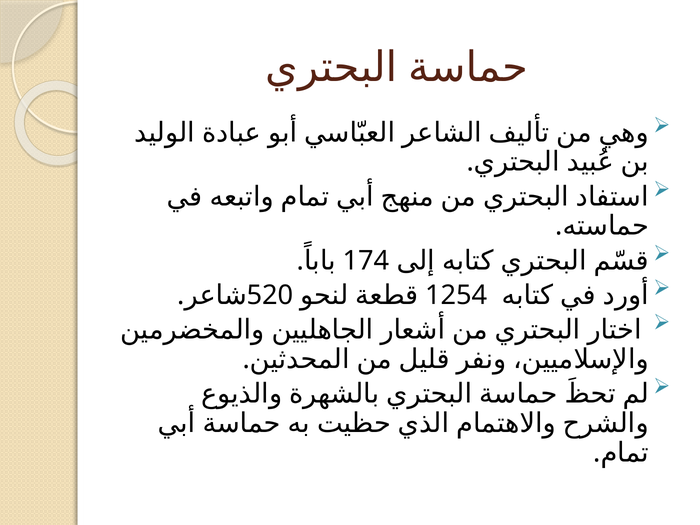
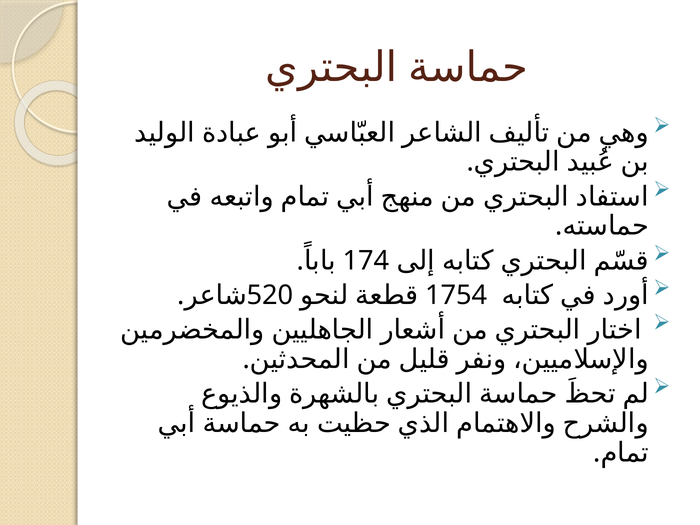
1254: 1254 -> 1754
